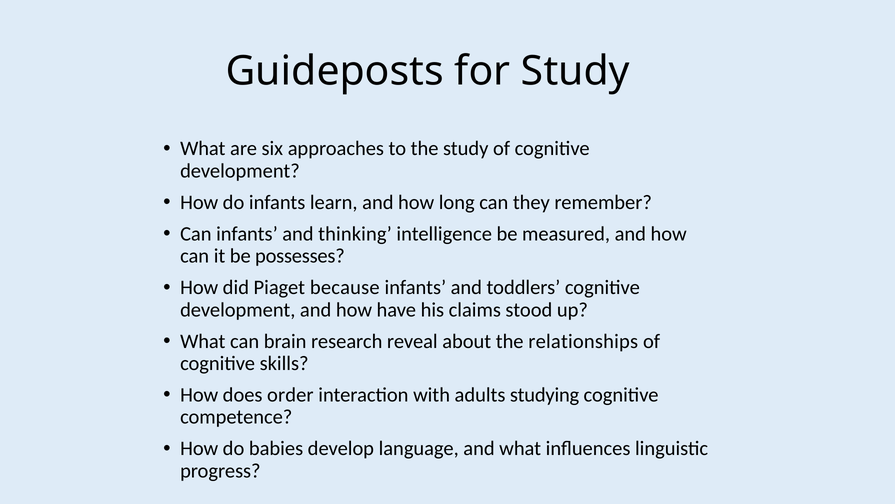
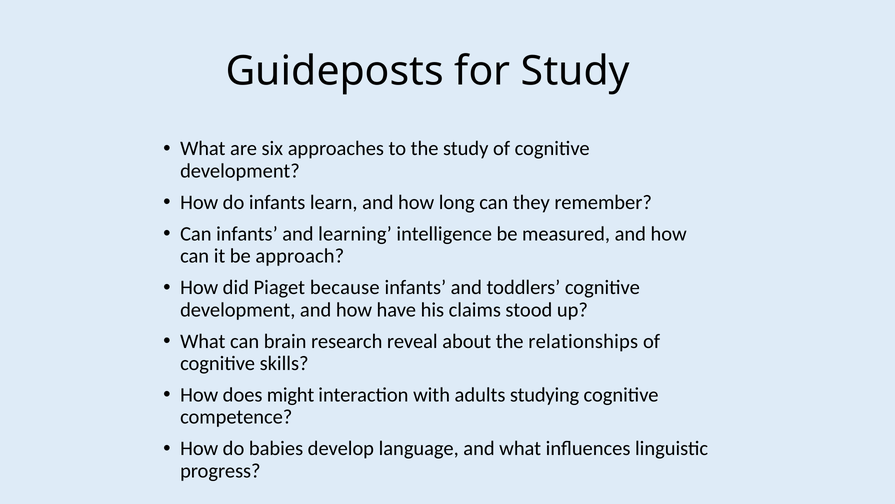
thinking: thinking -> learning
possesses: possesses -> approach
order: order -> might
